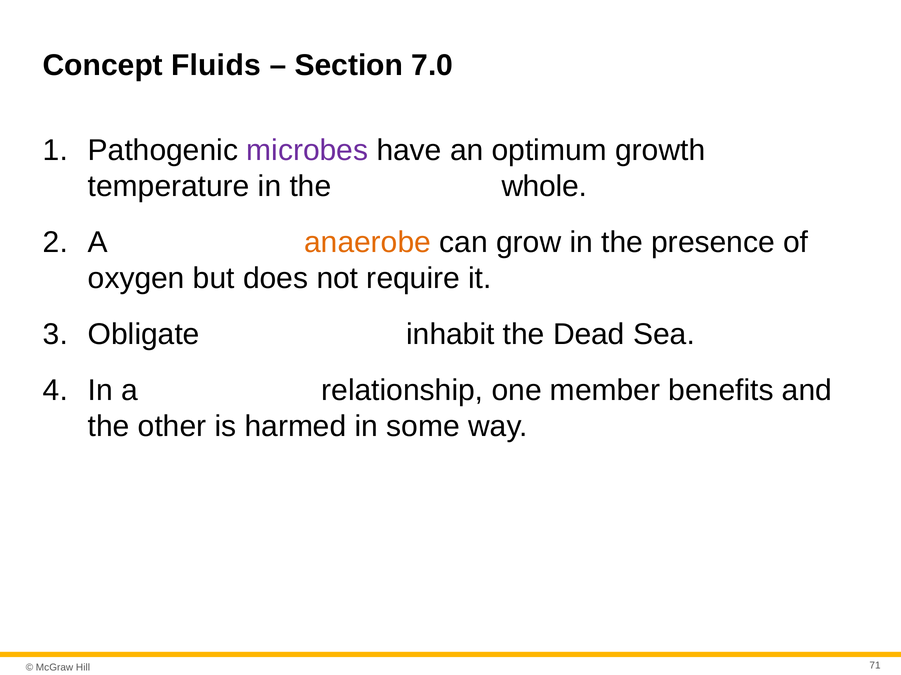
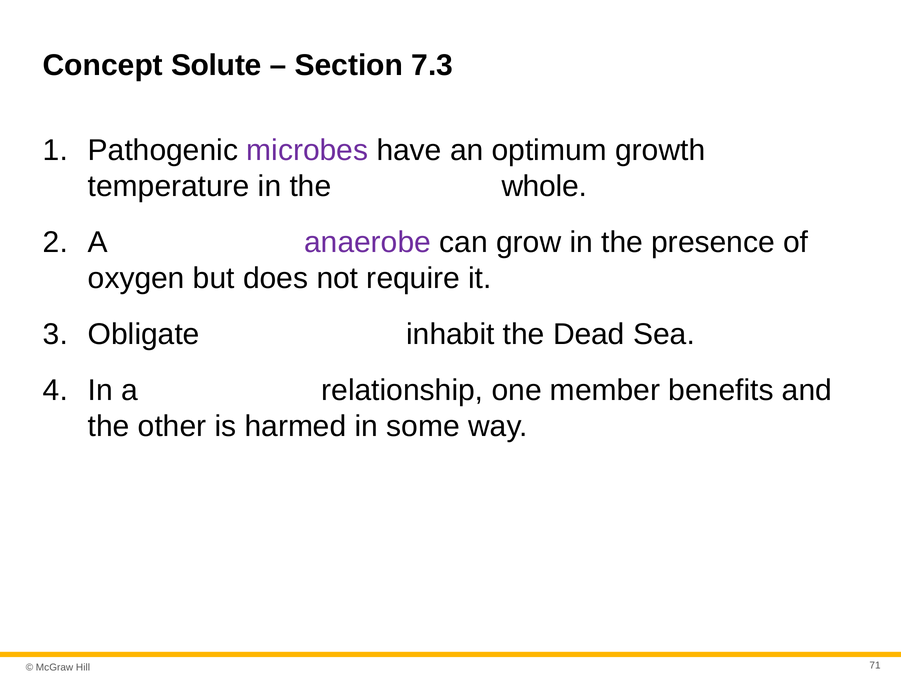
Fluids: Fluids -> Solute
7.0: 7.0 -> 7.3
anaerobe colour: orange -> purple
